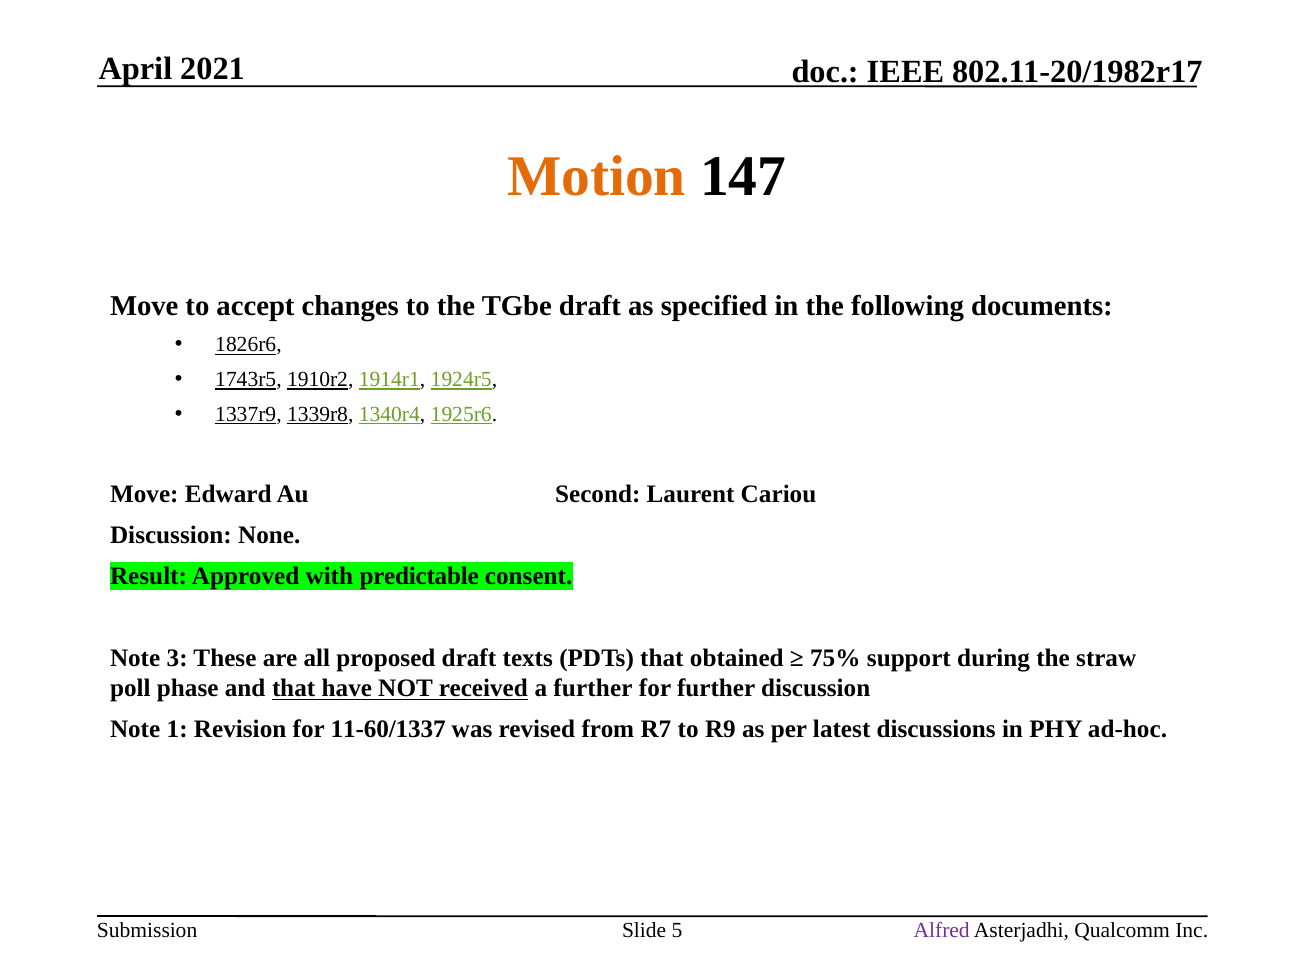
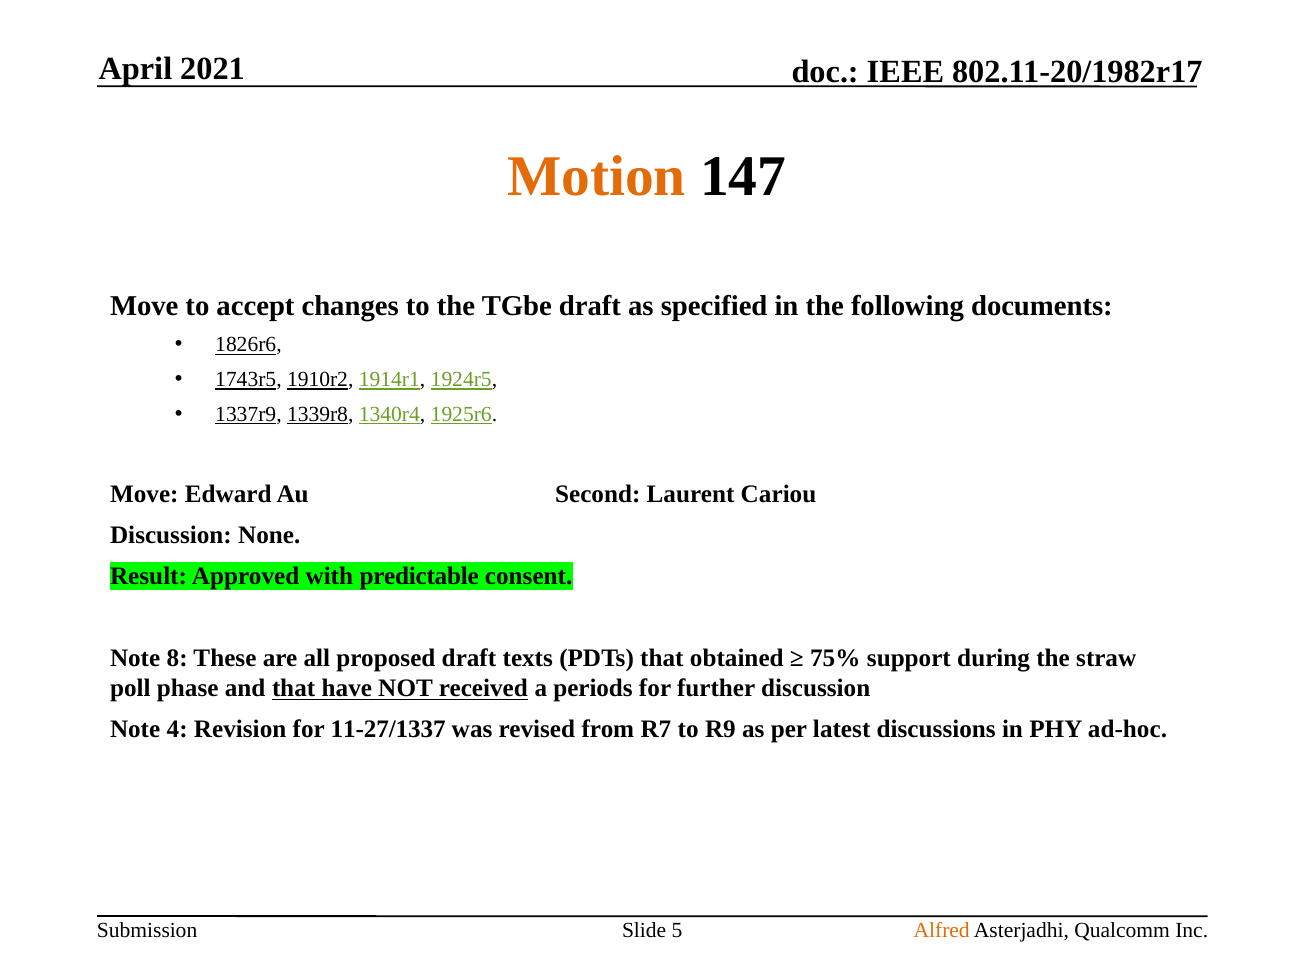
3: 3 -> 8
a further: further -> periods
1: 1 -> 4
11-60/1337: 11-60/1337 -> 11-27/1337
Alfred colour: purple -> orange
